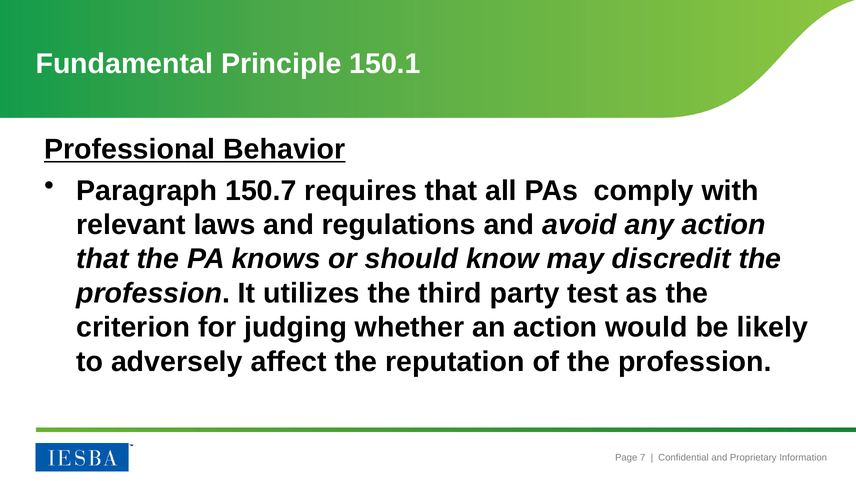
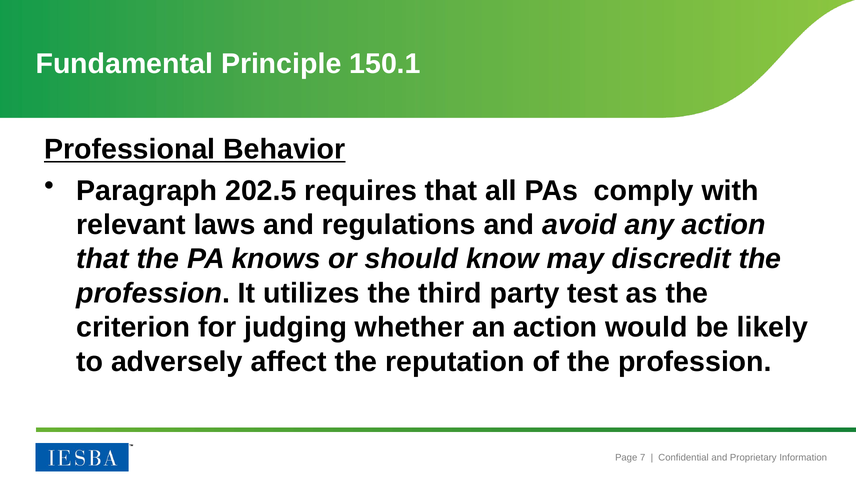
150.7: 150.7 -> 202.5
